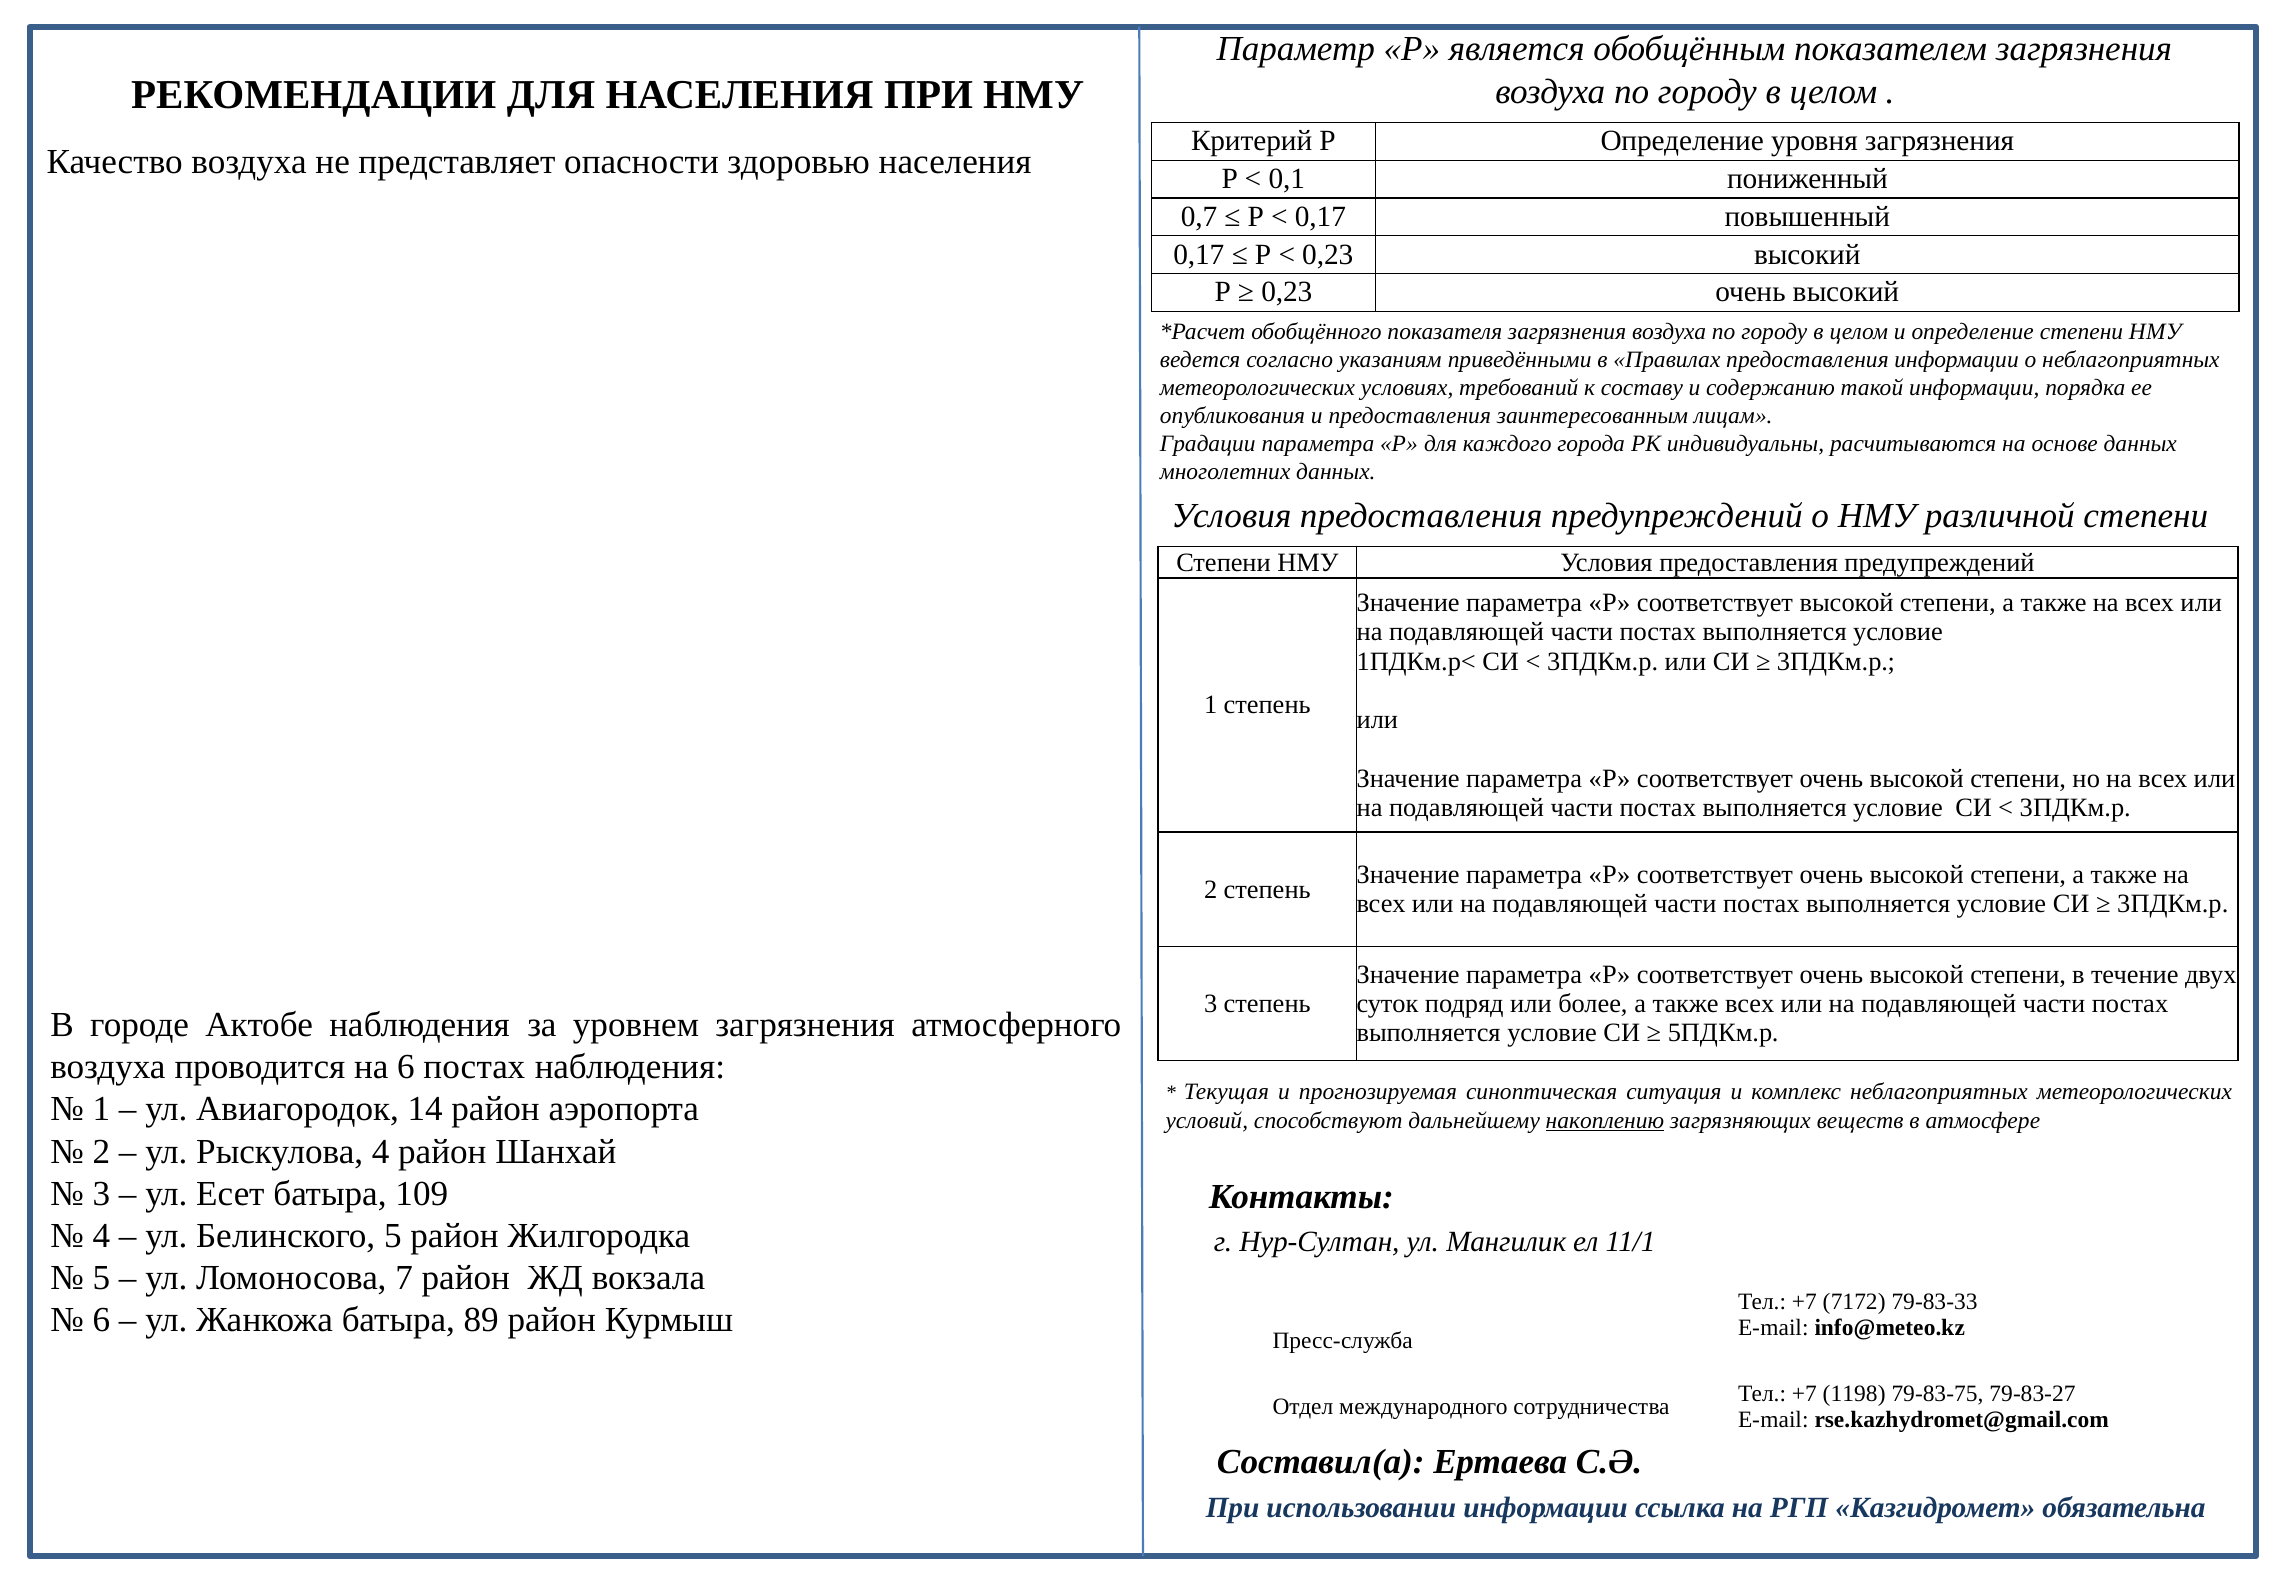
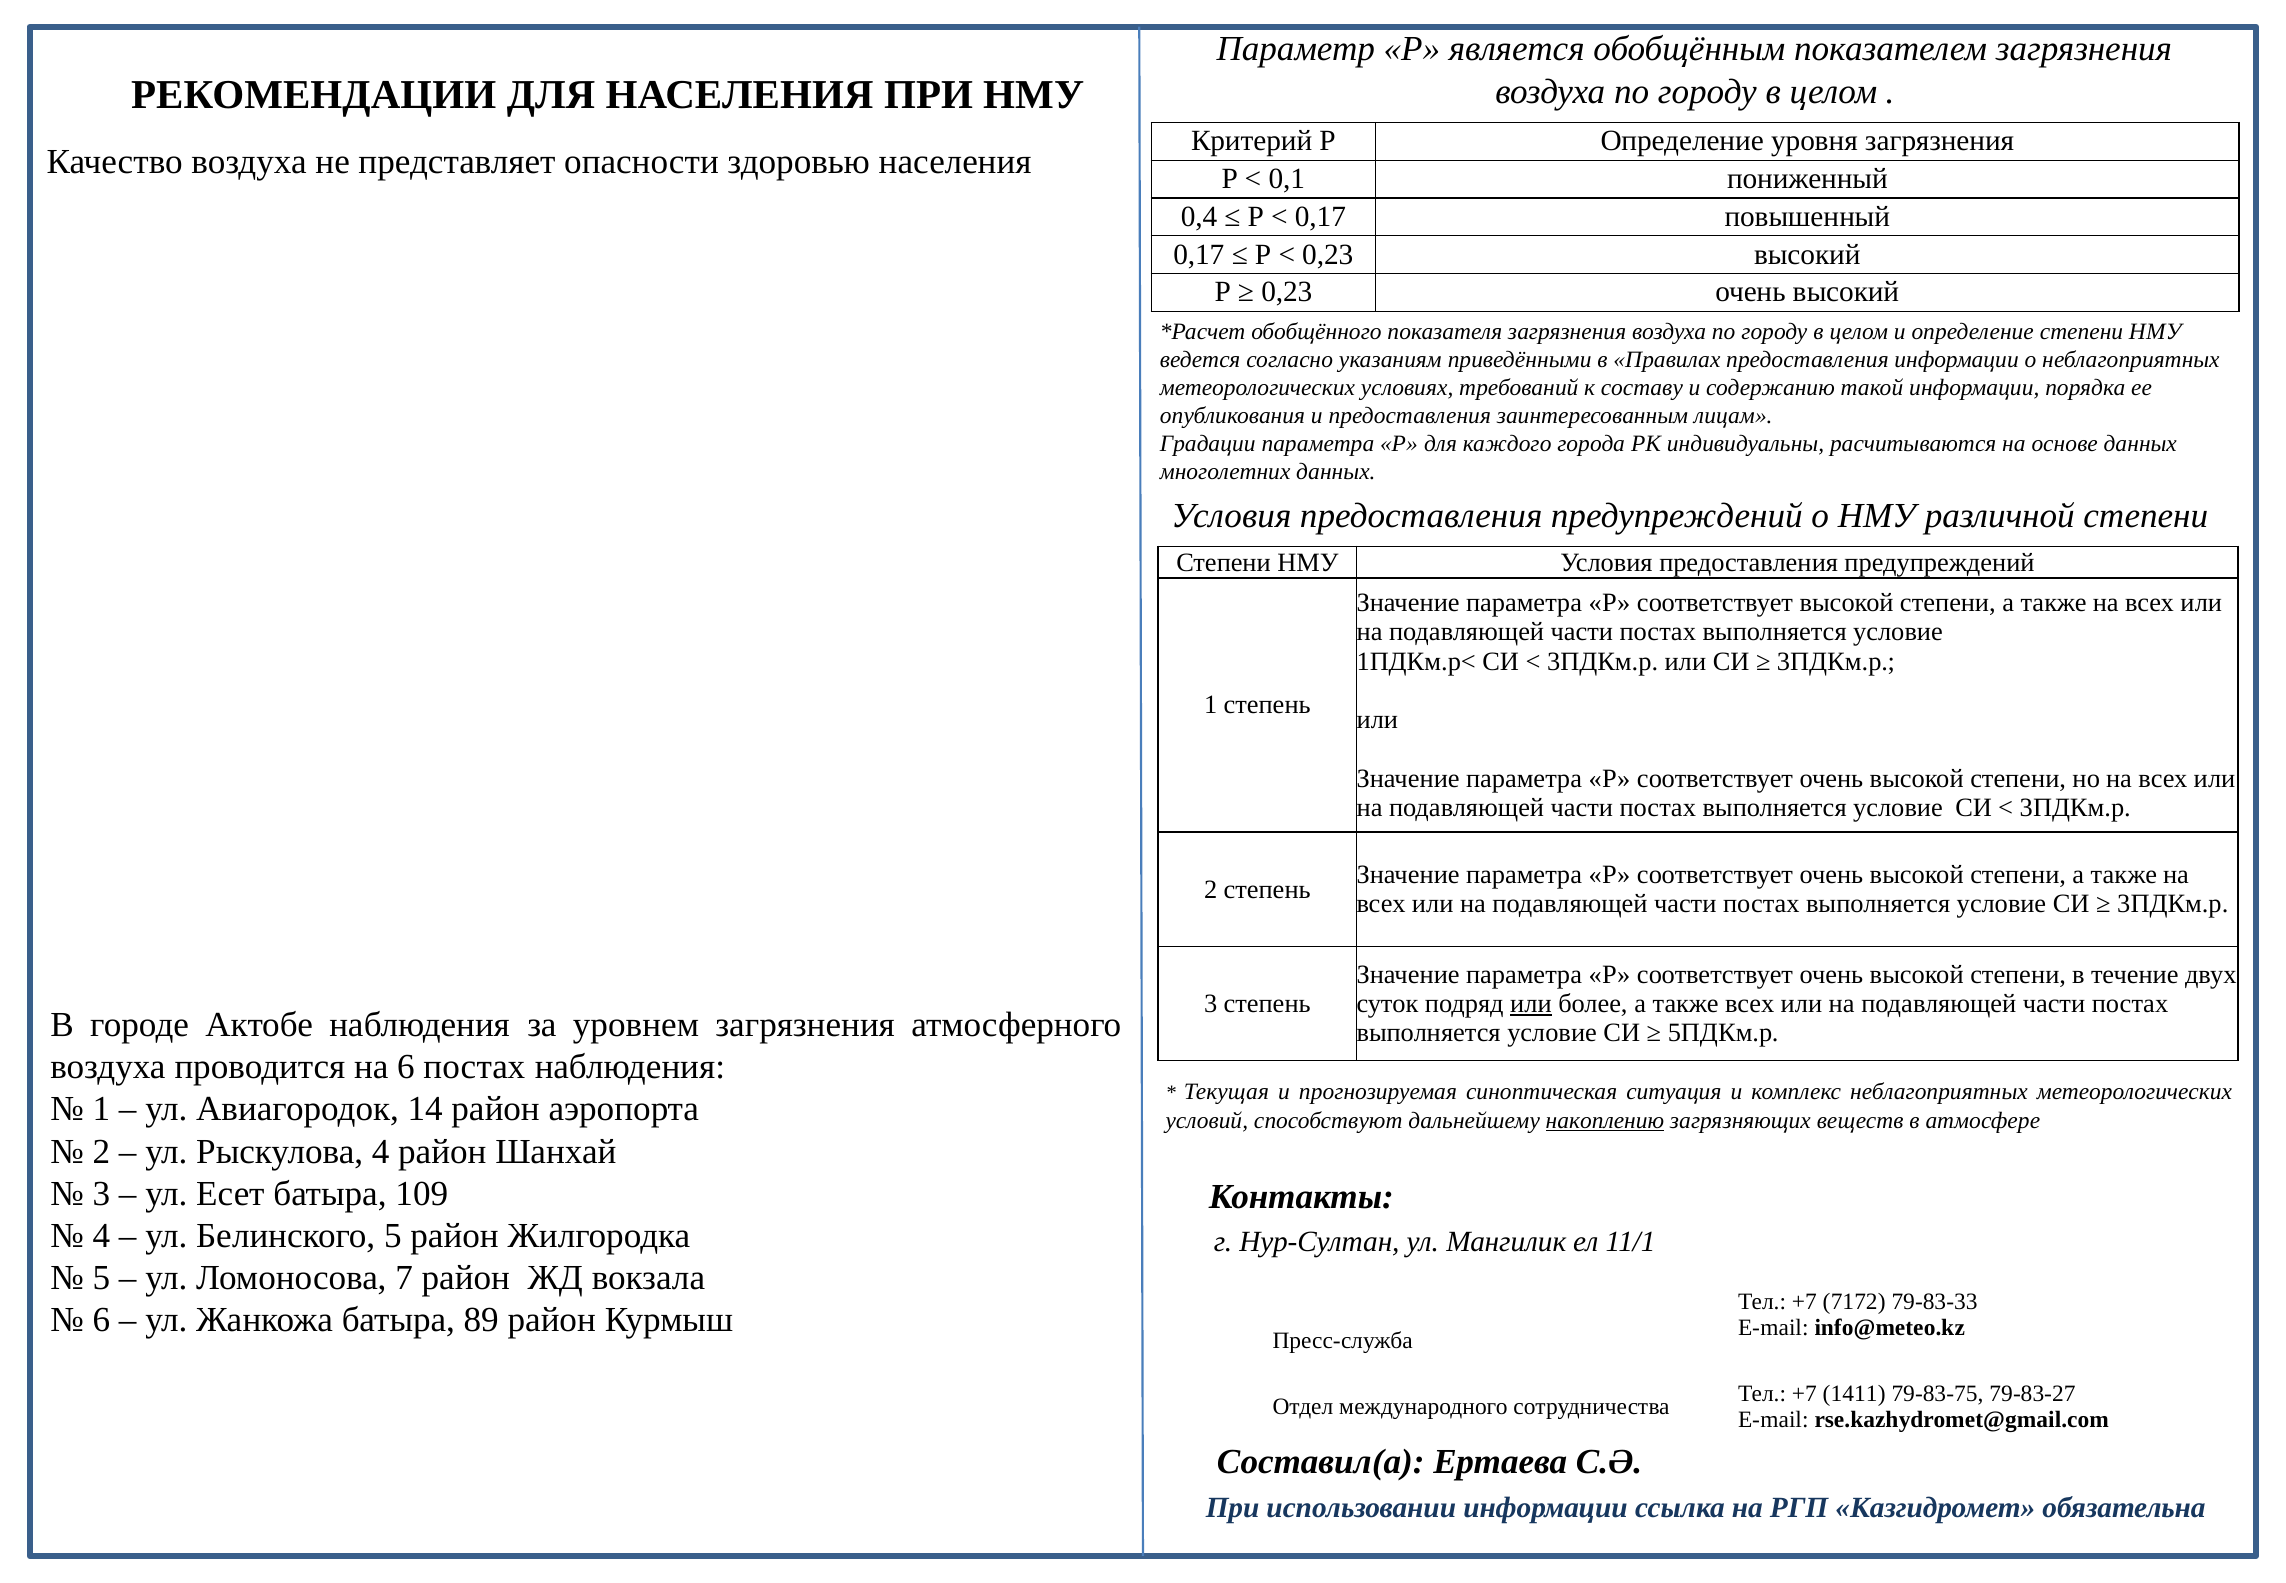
0,7: 0,7 -> 0,4
или at (1531, 1004) underline: none -> present
1198: 1198 -> 1411
